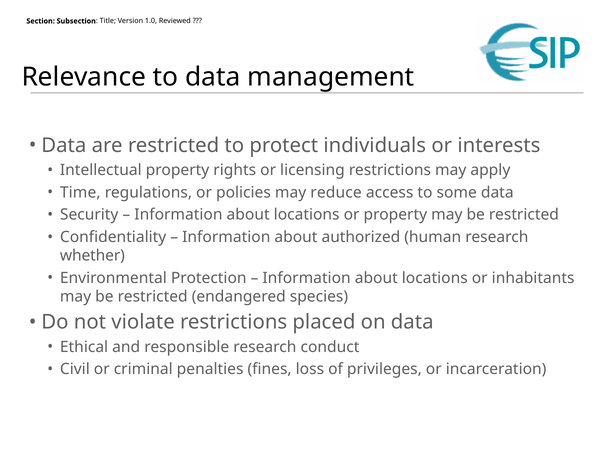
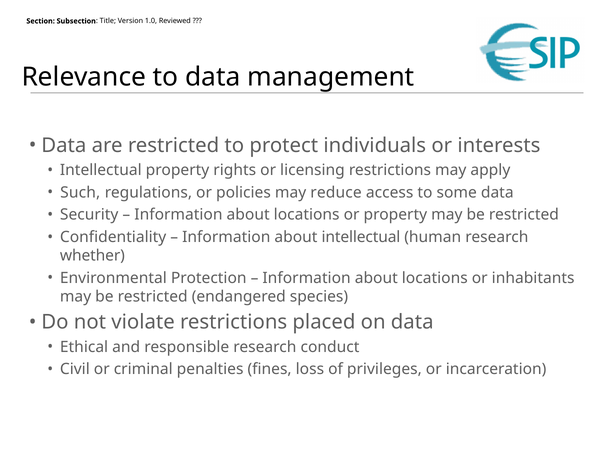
Time: Time -> Such
about authorized: authorized -> intellectual
